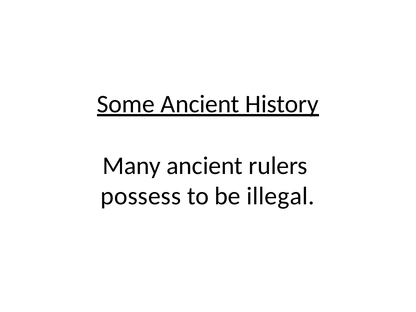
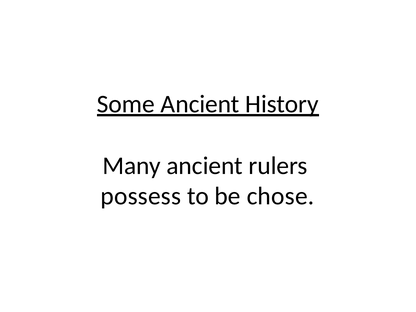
illegal: illegal -> chose
